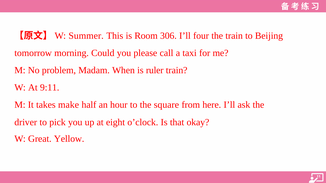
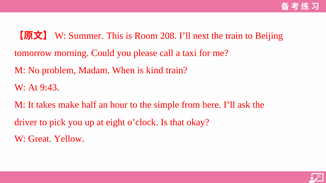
306: 306 -> 208
four: four -> next
ruler: ruler -> kind
9:11: 9:11 -> 9:43
square: square -> simple
